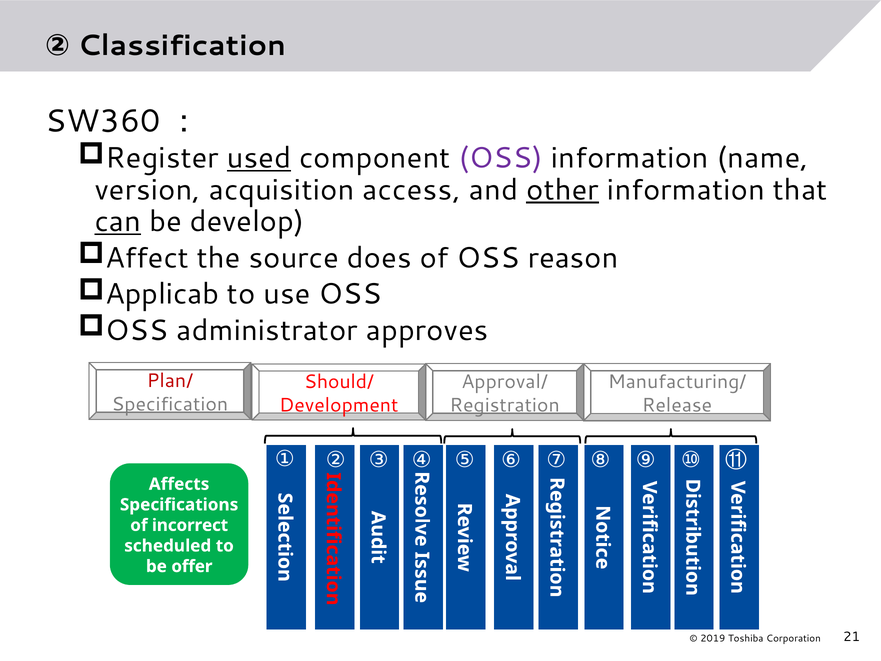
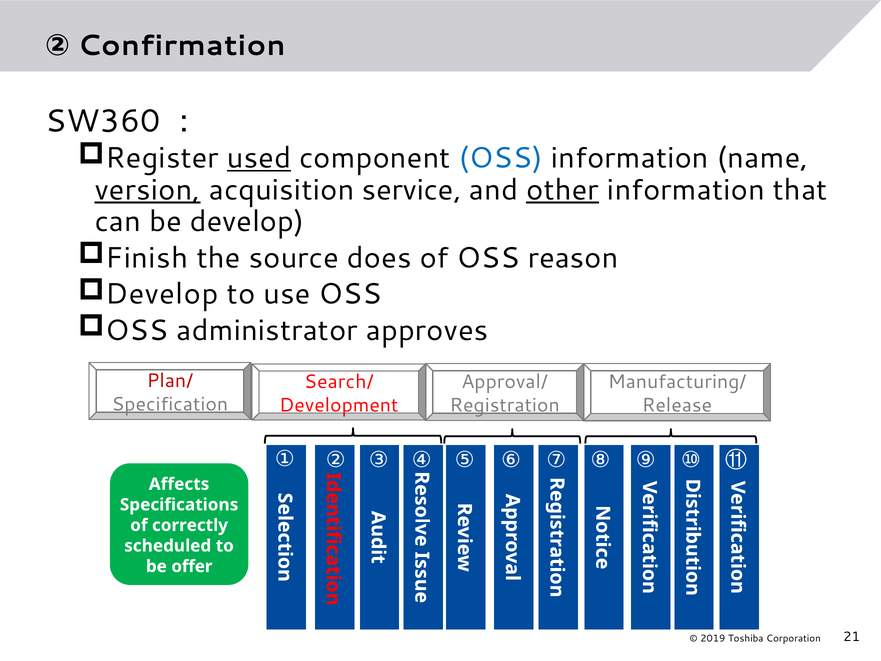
Classification: Classification -> Confirmation
OSS at (501, 158) colour: purple -> blue
version underline: none -> present
access: access -> service
can underline: present -> none
Affect: Affect -> Finish
Applicab at (162, 294): Applicab -> Develop
Should/: Should/ -> Search/
incorrect: incorrect -> correctly
